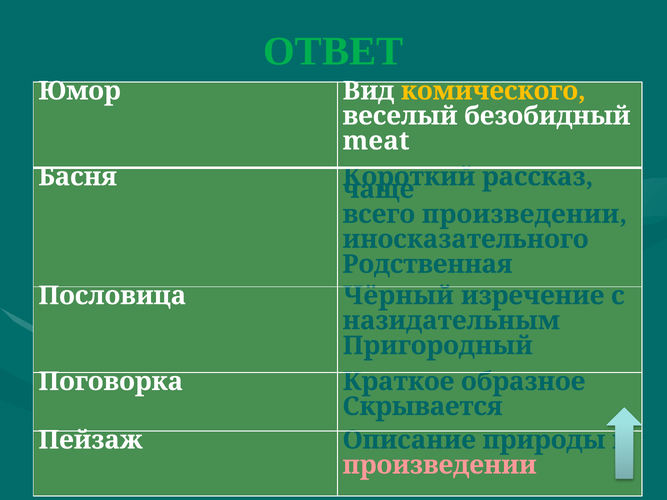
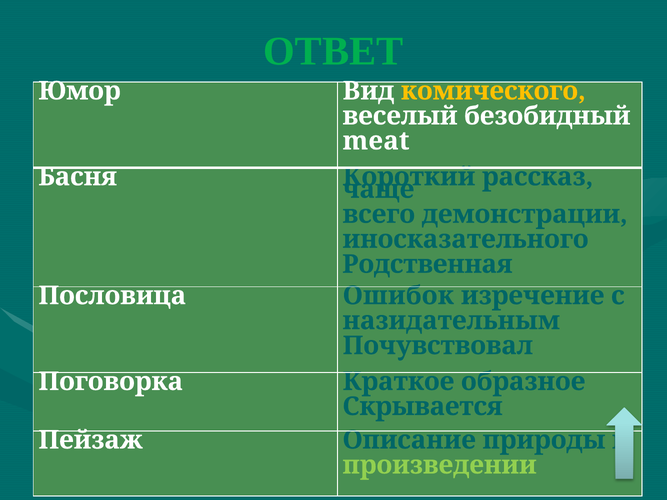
всего произведении: произведении -> демонстрации
Чёрный: Чёрный -> Ошибок
Пригородный: Пригородный -> Почувствовал
произведении at (440, 465) colour: pink -> light green
